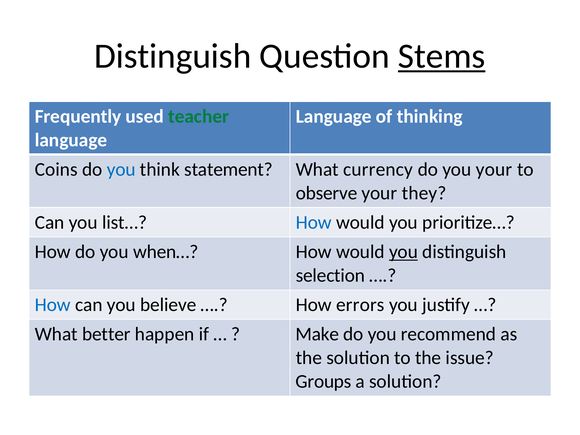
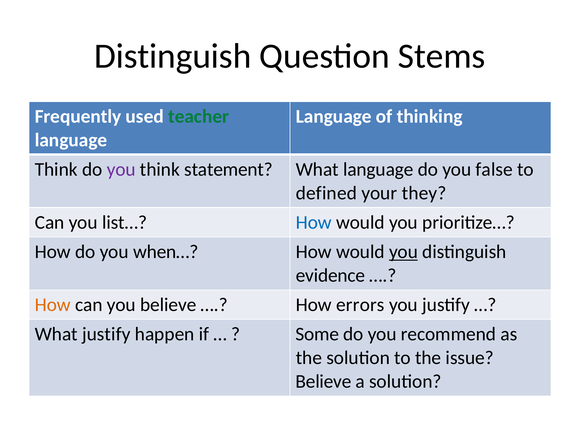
Stems underline: present -> none
Coins at (56, 169): Coins -> Think
you at (121, 169) colour: blue -> purple
What currency: currency -> language
you your: your -> false
observe: observe -> defined
selection: selection -> evidence
How at (53, 305) colour: blue -> orange
What better: better -> justify
Make: Make -> Some
Groups at (324, 381): Groups -> Believe
